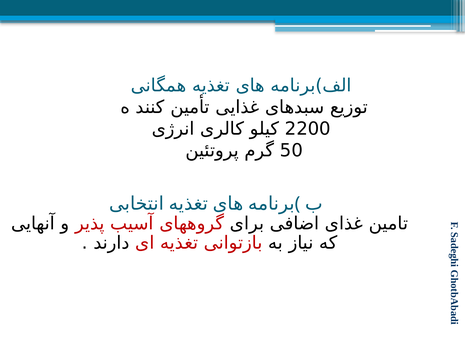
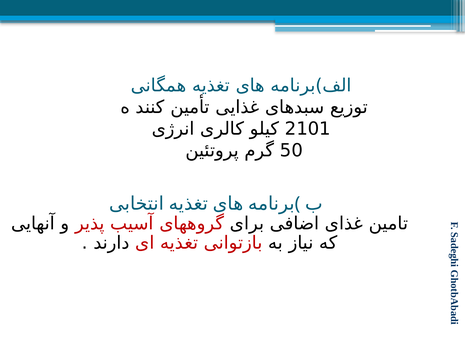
2200: 2200 -> 2101
